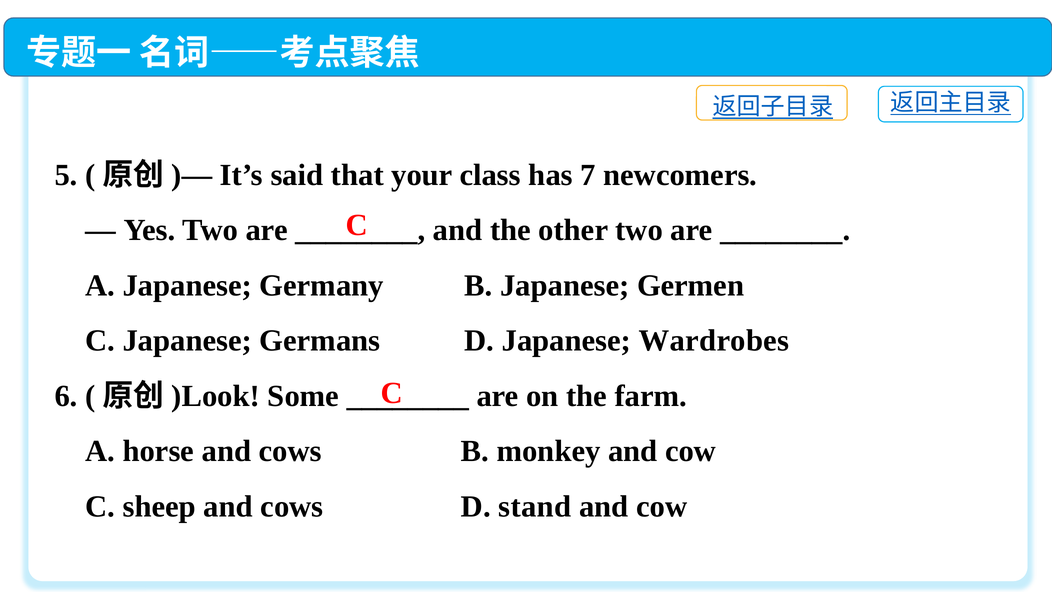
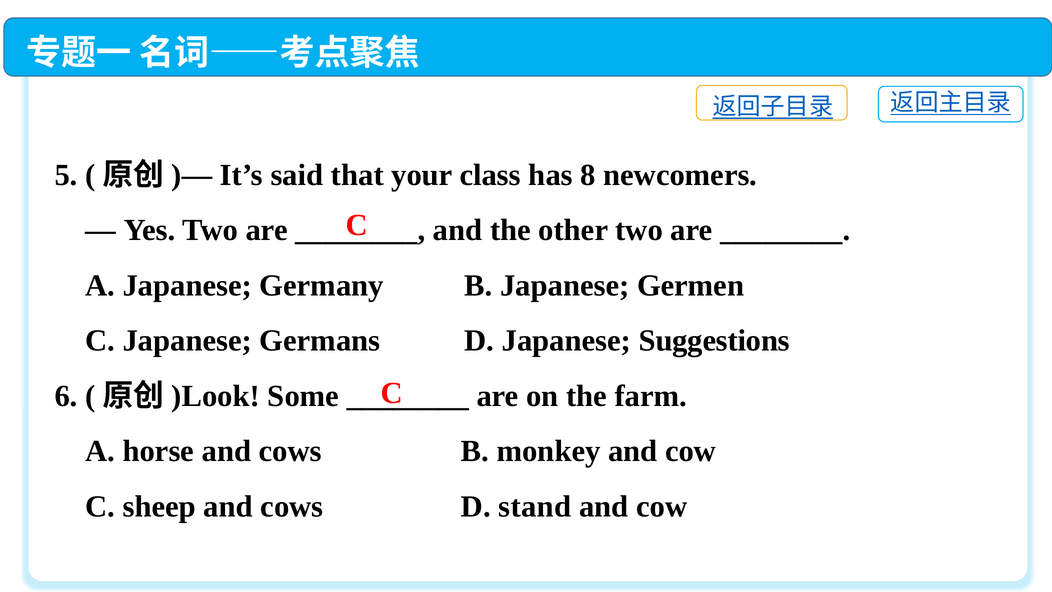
7: 7 -> 8
Wardrobes: Wardrobes -> Suggestions
